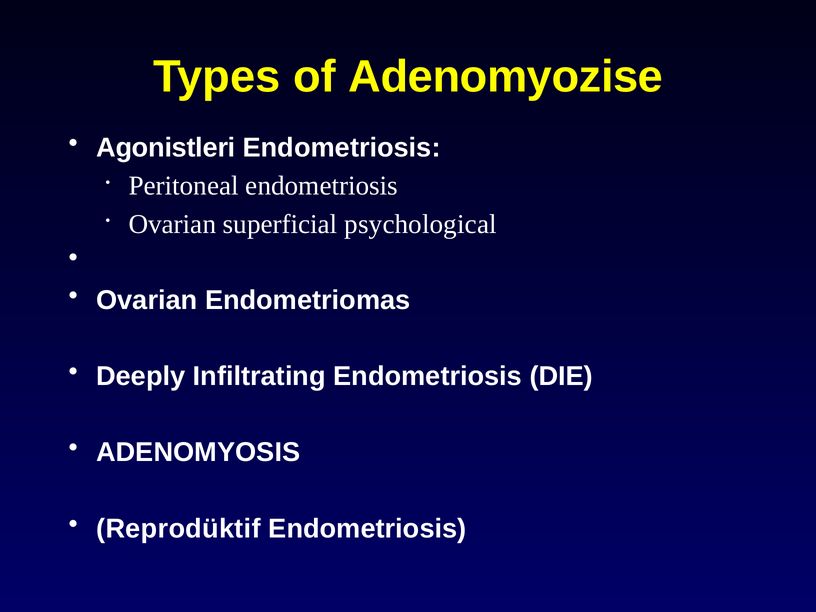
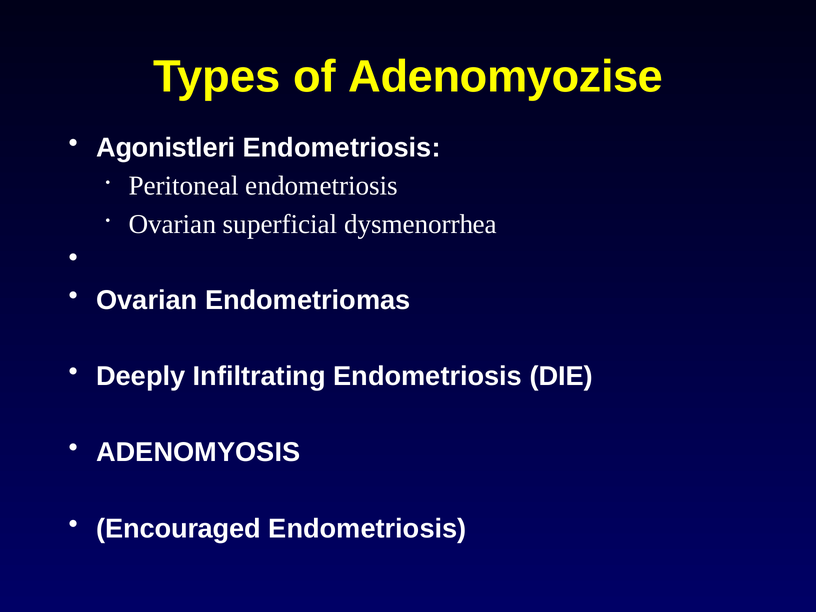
psychological: psychological -> dysmenorrhea
Reprodüktif: Reprodüktif -> Encouraged
